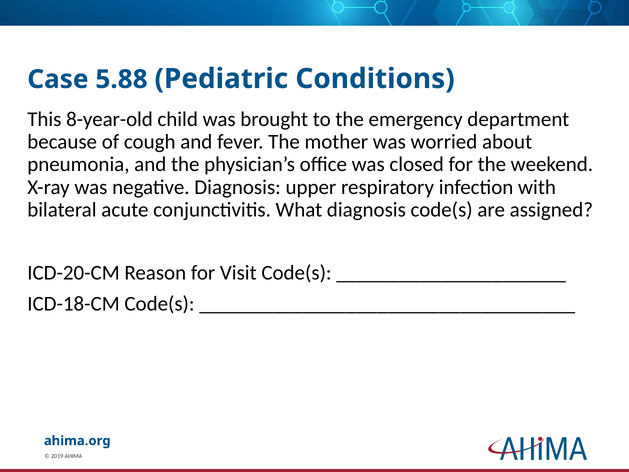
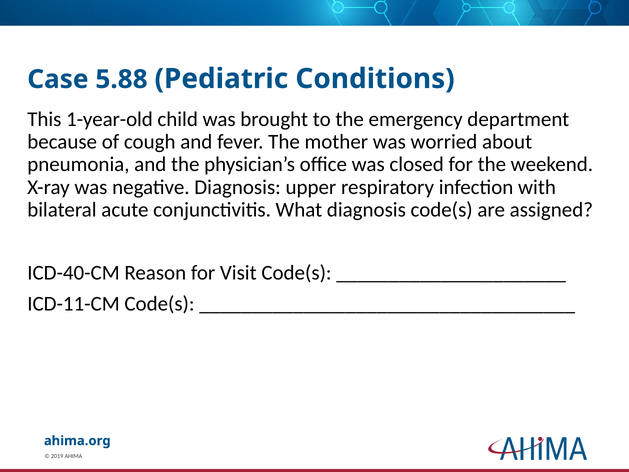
8-year-old: 8-year-old -> 1-year-old
ICD-20-CM: ICD-20-CM -> ICD-40-CM
ICD-18-CM: ICD-18-CM -> ICD-11-CM
